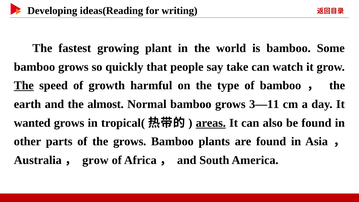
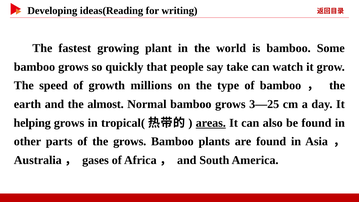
The at (24, 85) underline: present -> none
harmful: harmful -> millions
3—11: 3—11 -> 3—25
wanted: wanted -> helping
grow at (95, 160): grow -> gases
